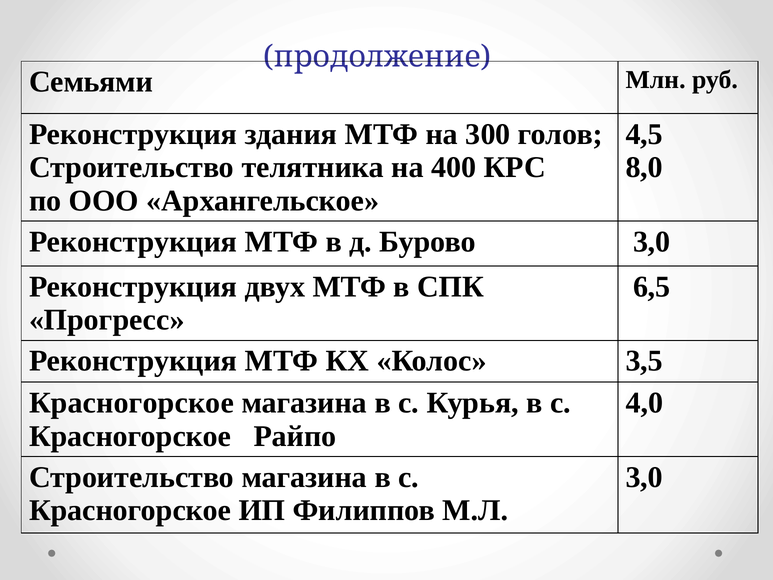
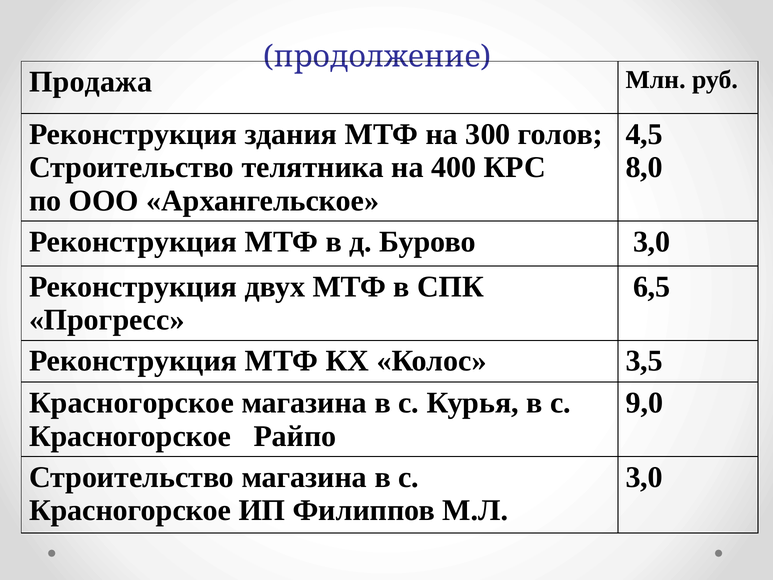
Семьями: Семьями -> Продажа
4,0: 4,0 -> 9,0
